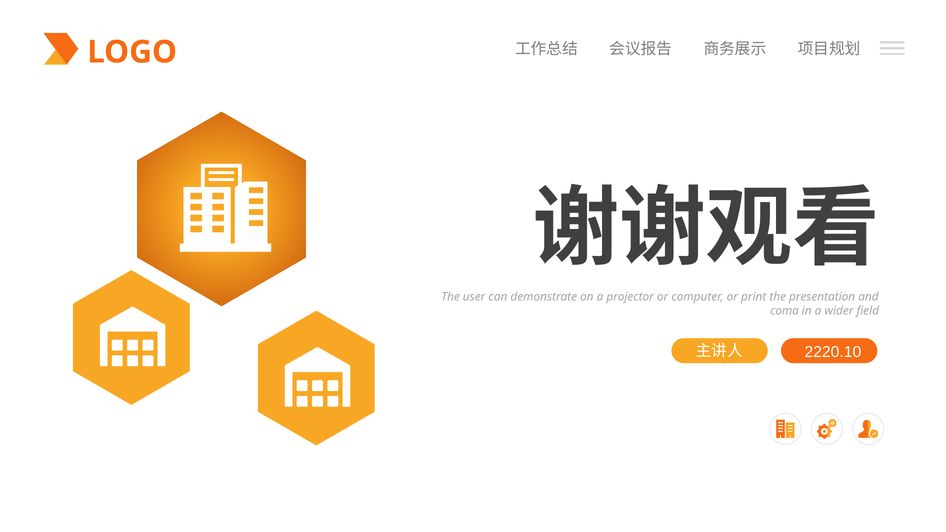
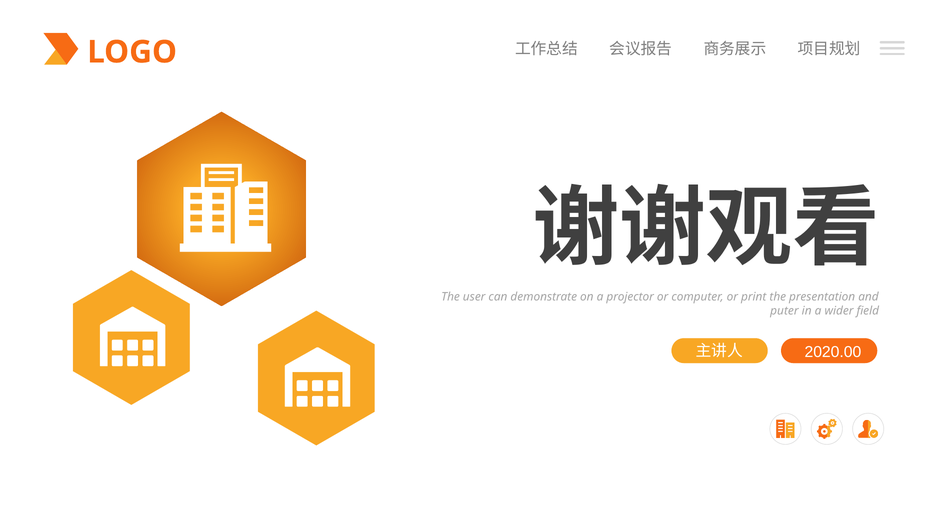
coma: coma -> puter
2220.10: 2220.10 -> 2020.00
